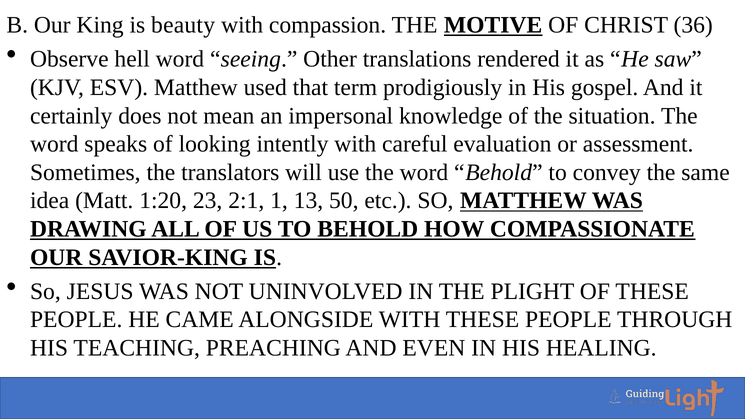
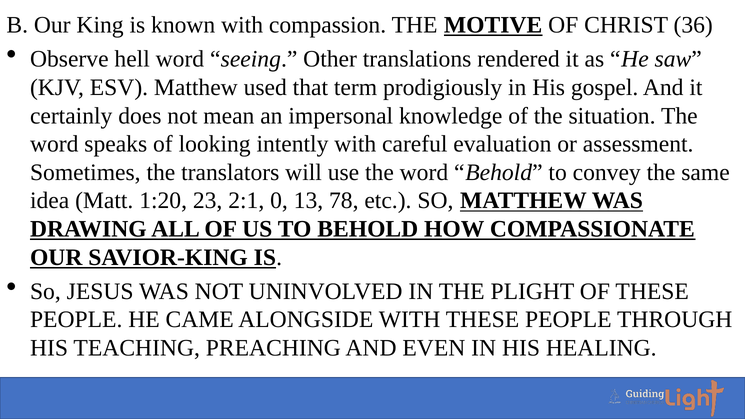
beauty: beauty -> known
1: 1 -> 0
50: 50 -> 78
